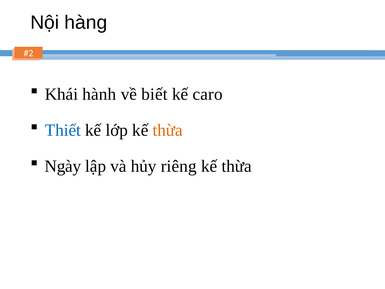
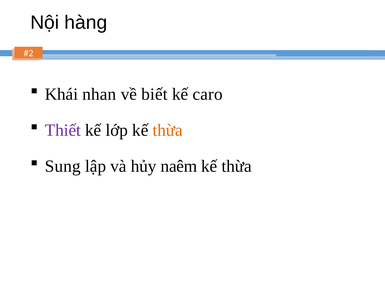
hành: hành -> nhan
Thiết colour: blue -> purple
Ngày: Ngày -> Sung
riêng: riêng -> naêm
